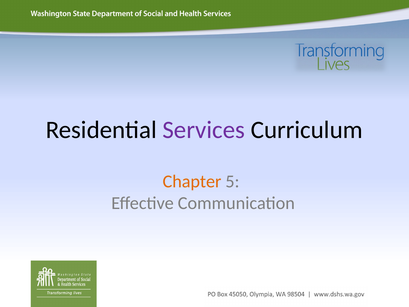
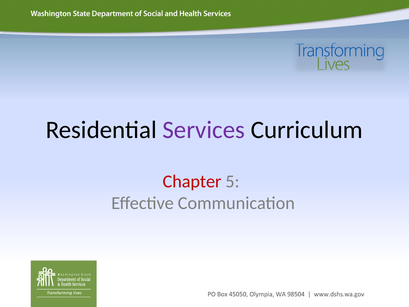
Chapter colour: orange -> red
